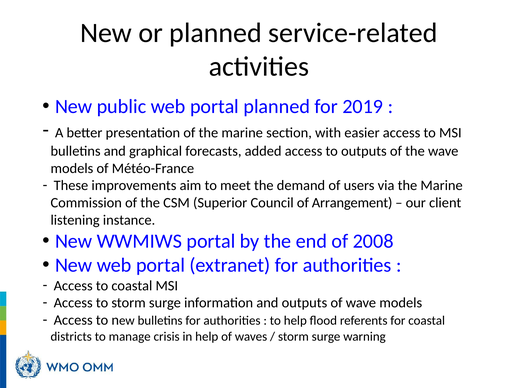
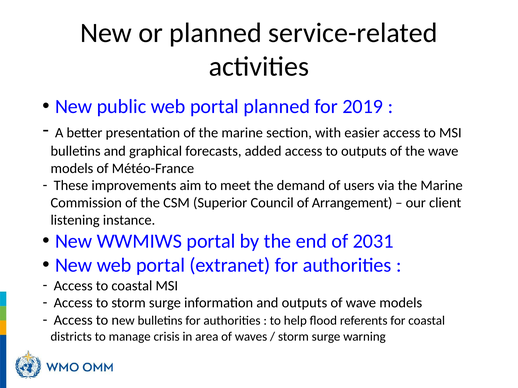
2008: 2008 -> 2031
in help: help -> area
